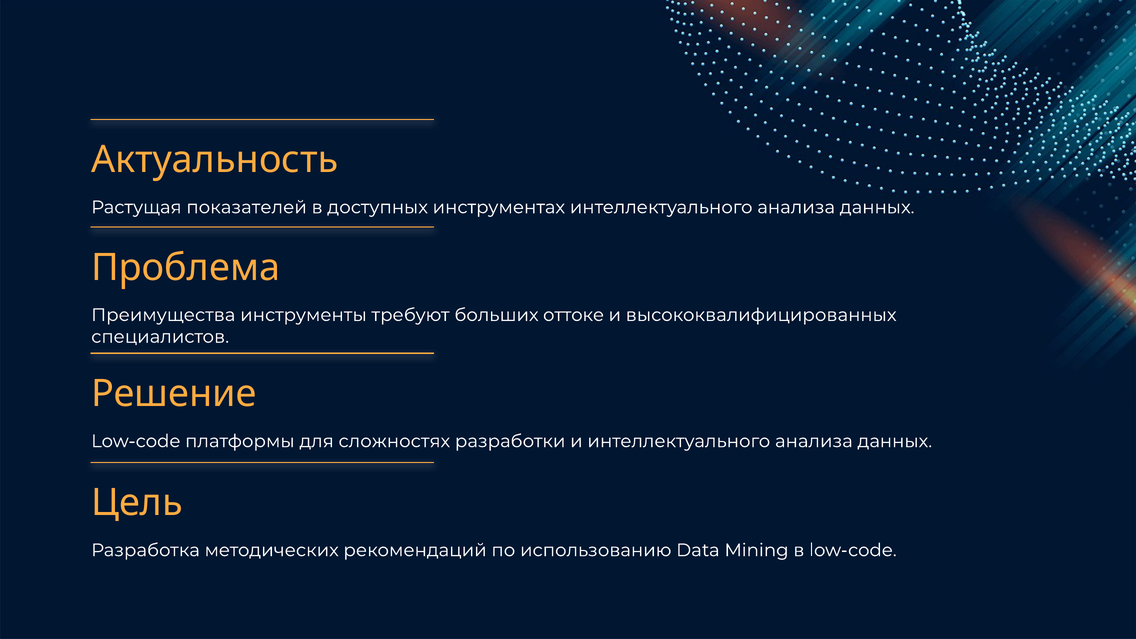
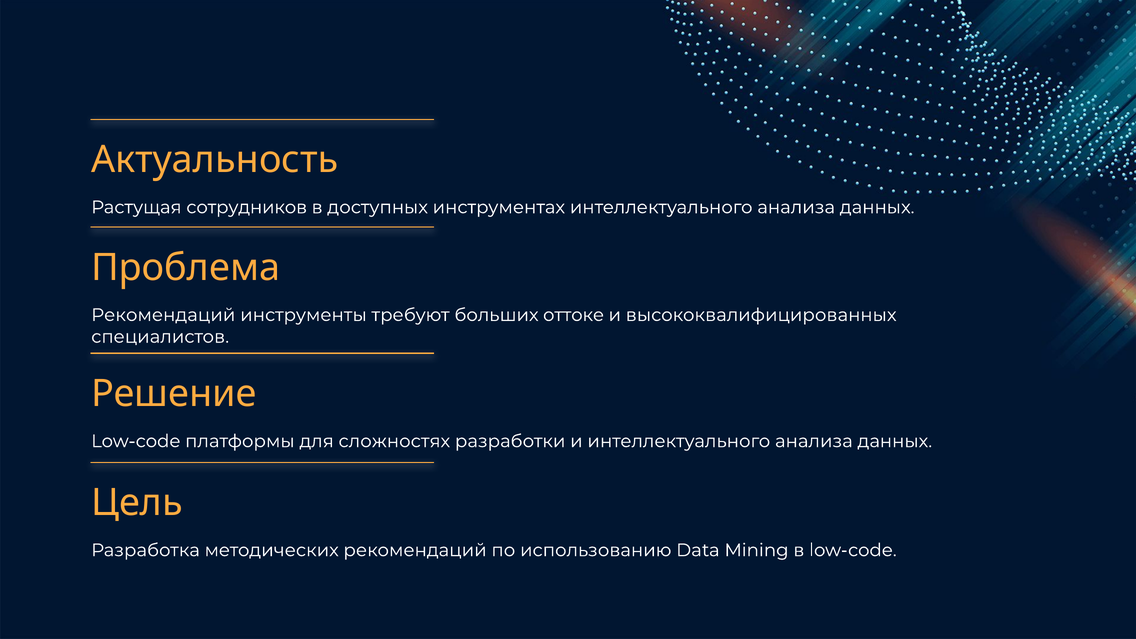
показателей: показателей -> сотрудников
Преимущества at (163, 315): Преимущества -> Рекомендаций
